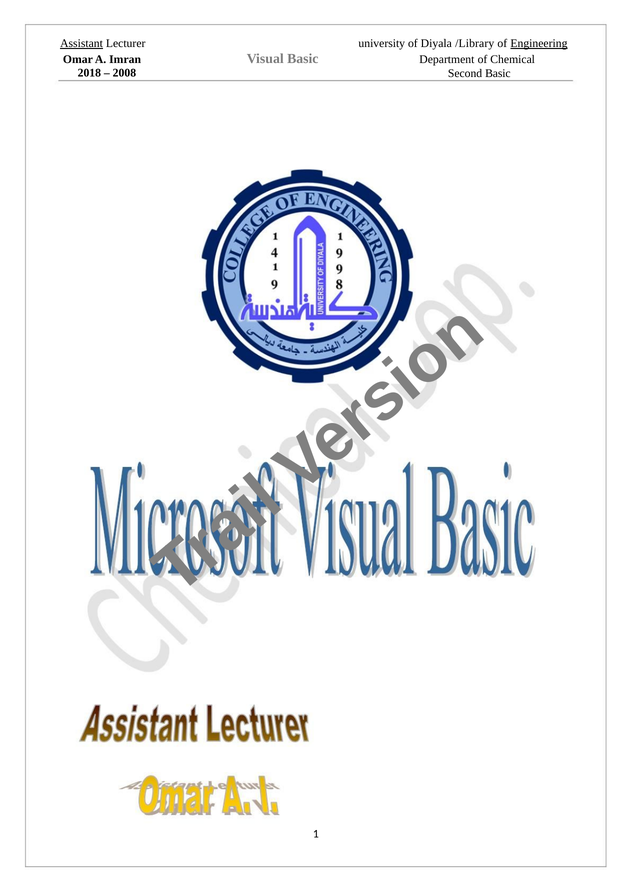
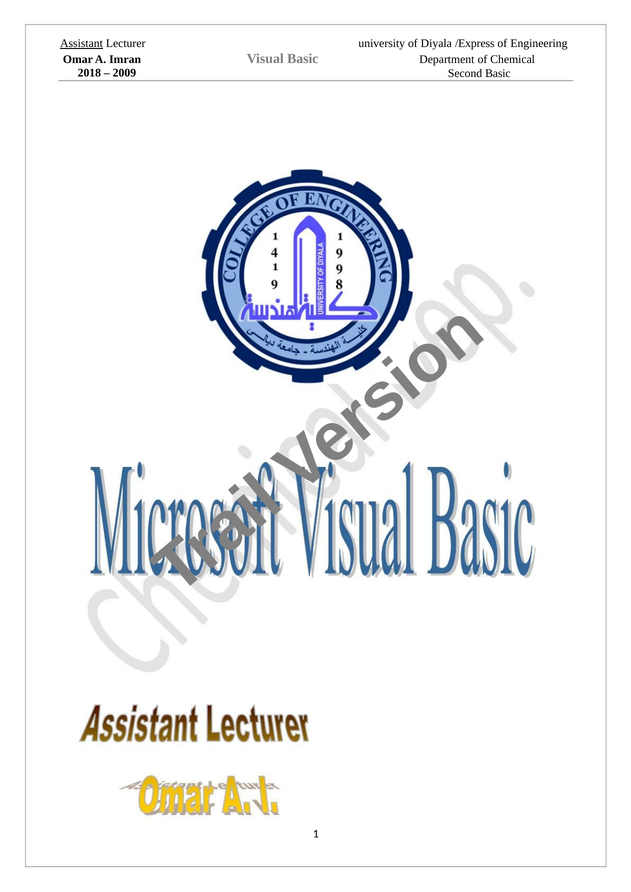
/Library: /Library -> /Express
Engineering underline: present -> none
2008: 2008 -> 2009
